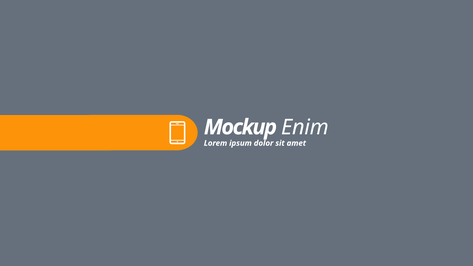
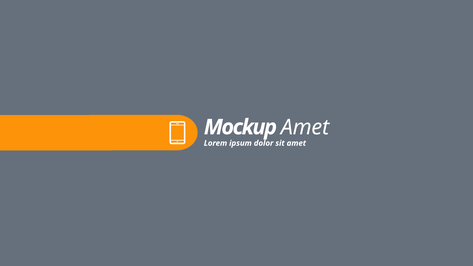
Enim at (305, 127): Enim -> Amet
